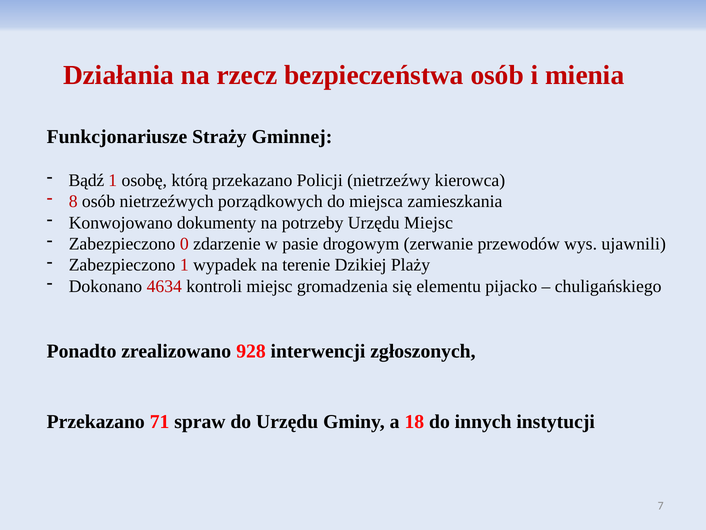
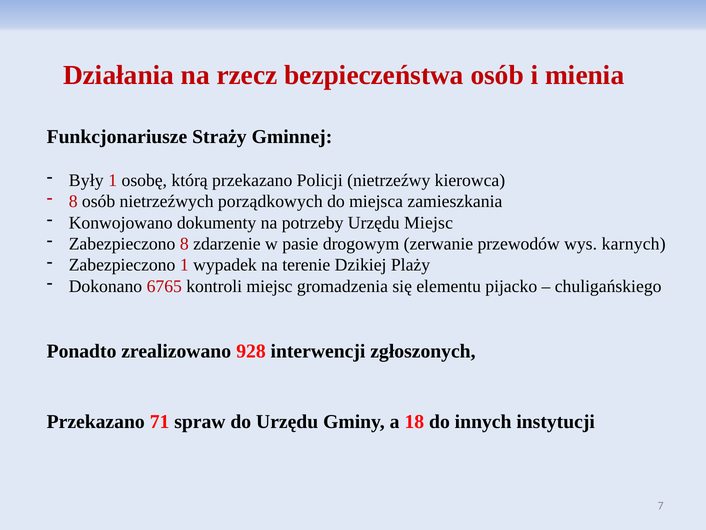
Bądź: Bądź -> Były
Zabezpieczono 0: 0 -> 8
ujawnili: ujawnili -> karnych
4634: 4634 -> 6765
